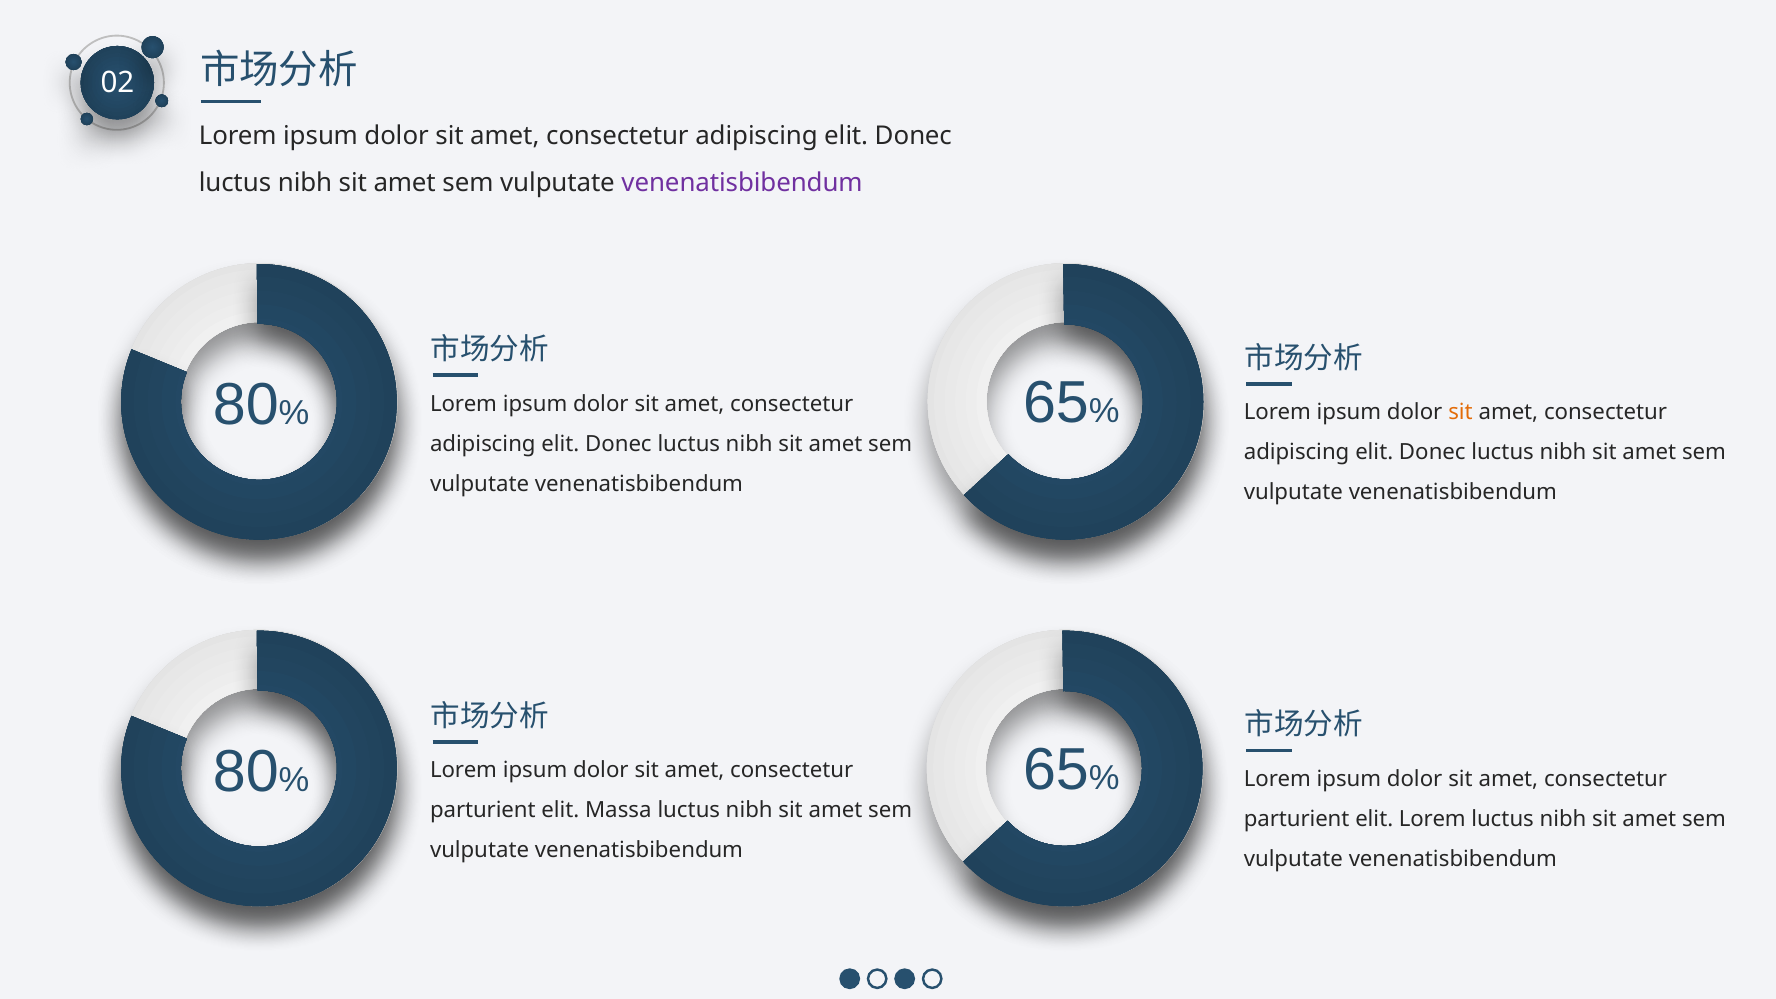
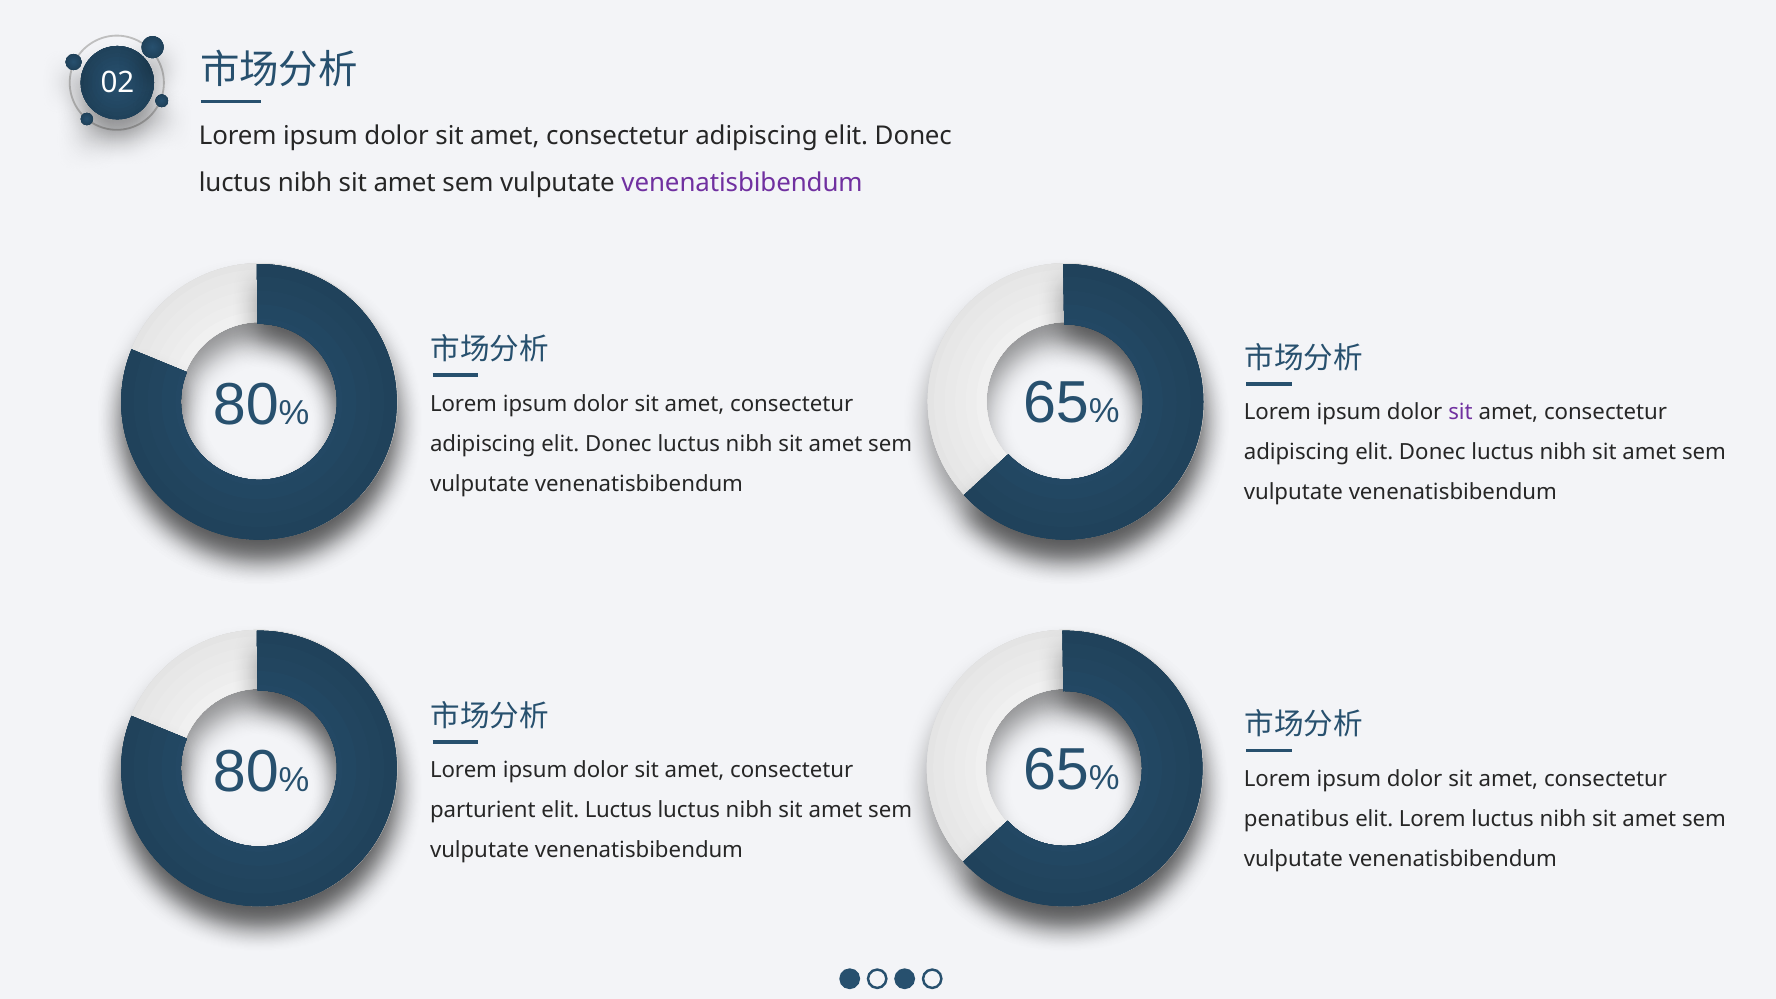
sit at (1461, 412) colour: orange -> purple
elit Massa: Massa -> Luctus
parturient at (1297, 819): parturient -> penatibus
